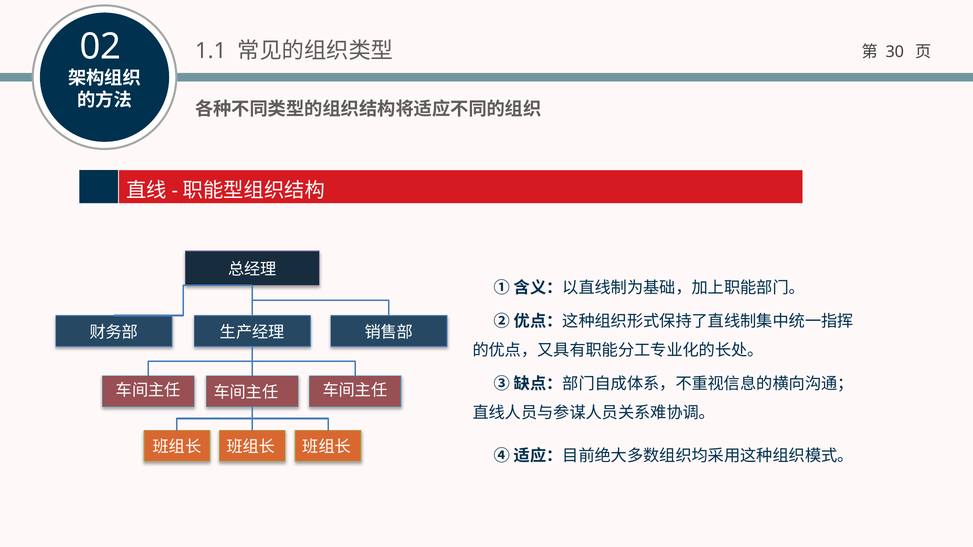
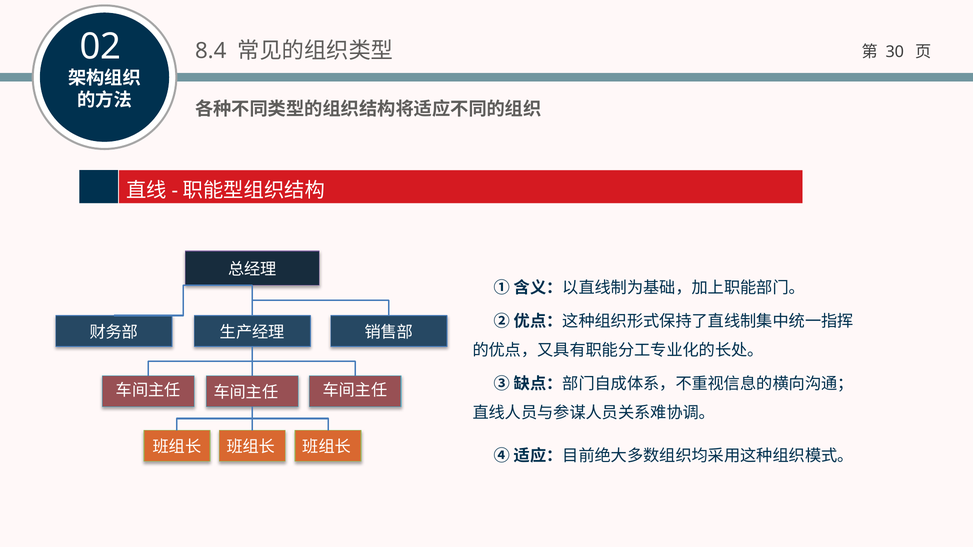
1.1: 1.1 -> 8.4
